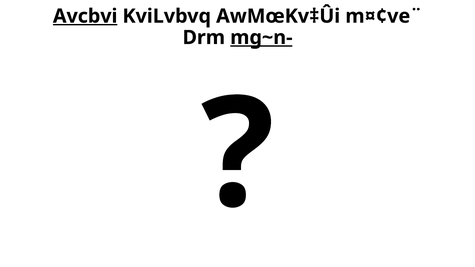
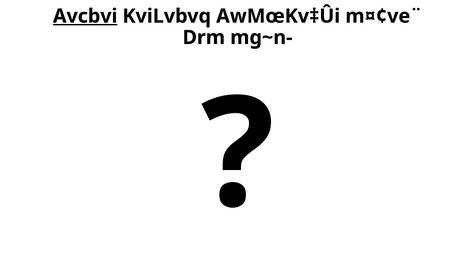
mg~n- underline: present -> none
